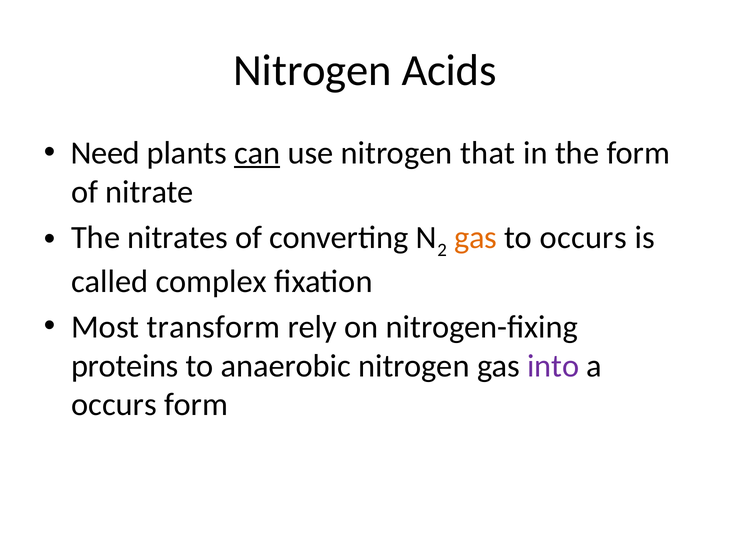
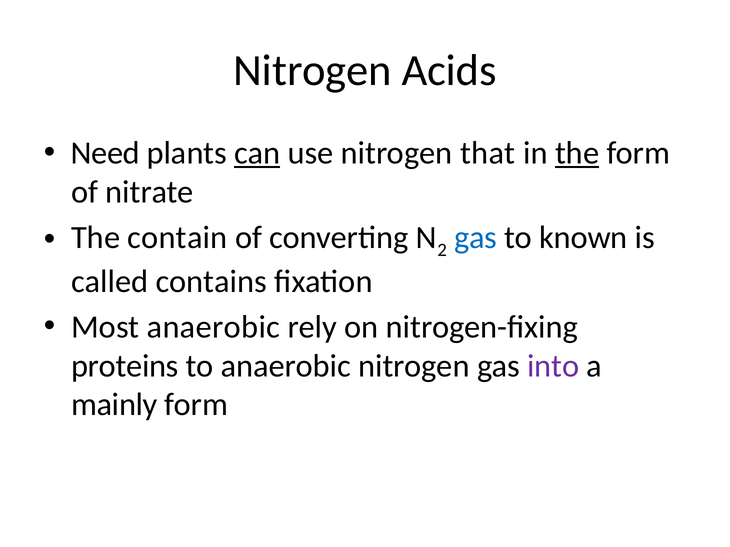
the at (577, 153) underline: none -> present
nitrates: nitrates -> contain
gas at (476, 238) colour: orange -> blue
to occurs: occurs -> known
complex: complex -> contains
Most transform: transform -> anaerobic
occurs at (114, 405): occurs -> mainly
